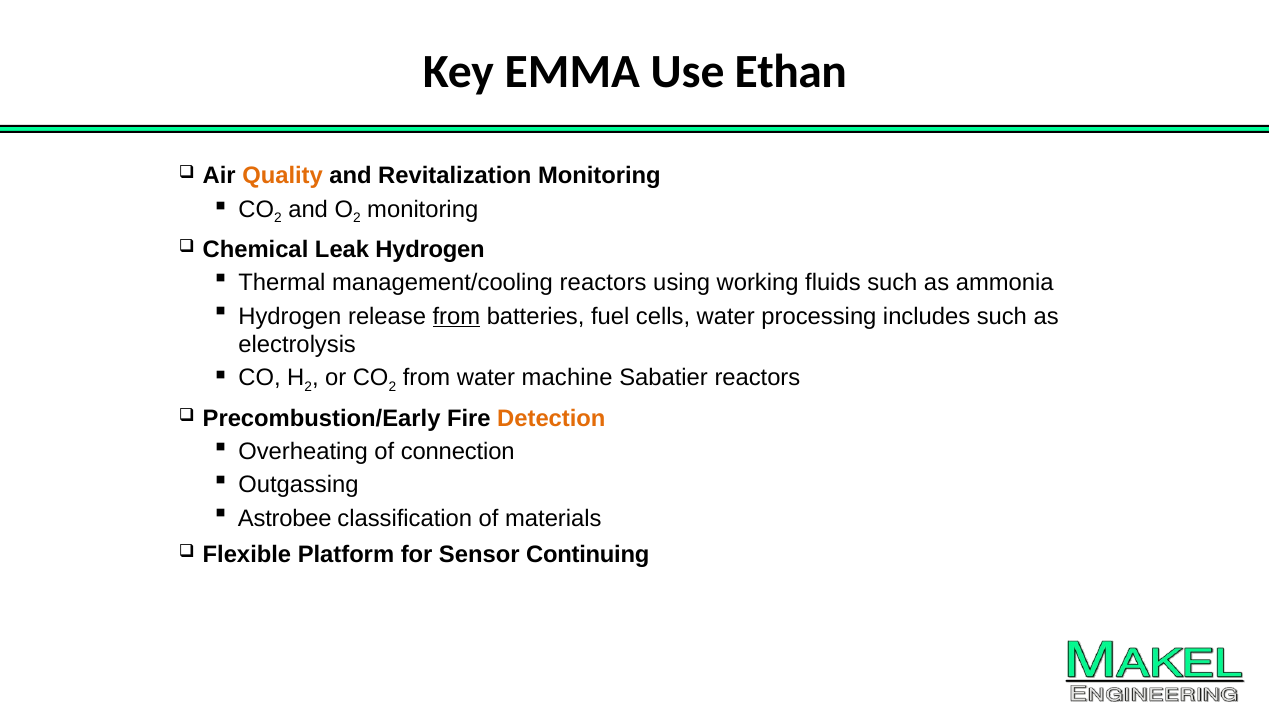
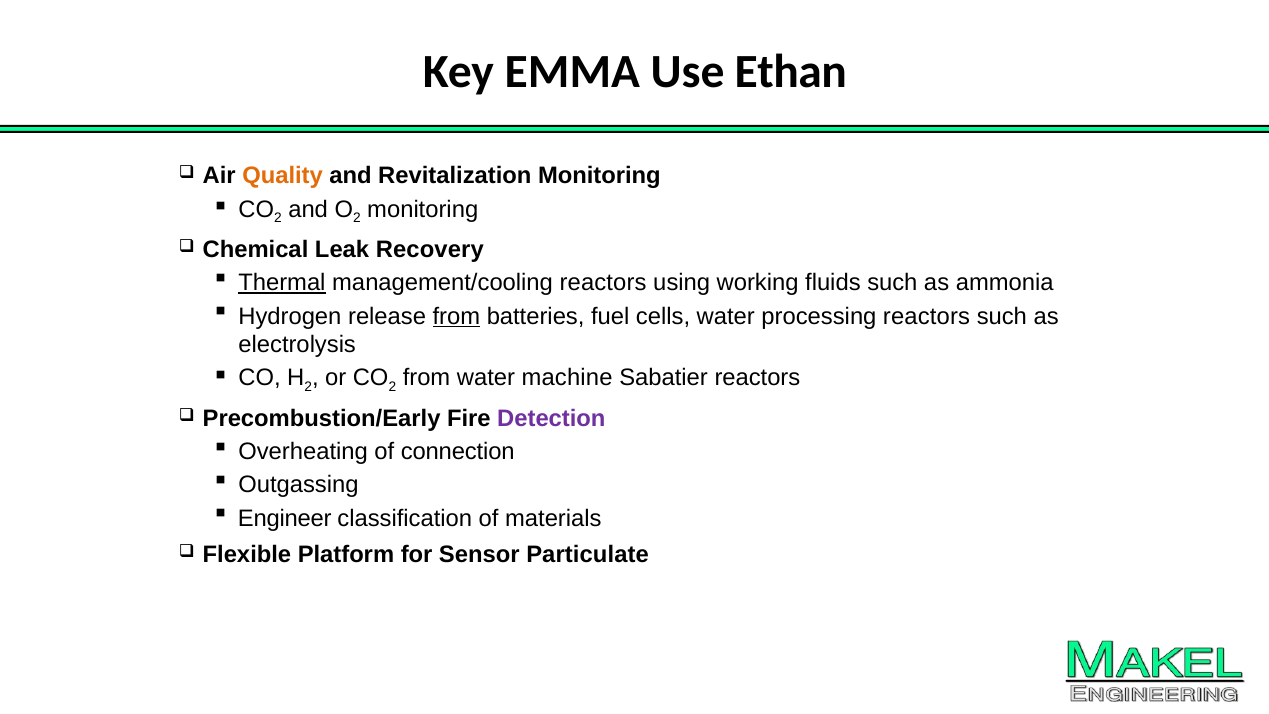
Leak Hydrogen: Hydrogen -> Recovery
Thermal underline: none -> present
processing includes: includes -> reactors
Detection colour: orange -> purple
Astrobee: Astrobee -> Engineer
Continuing: Continuing -> Particulate
